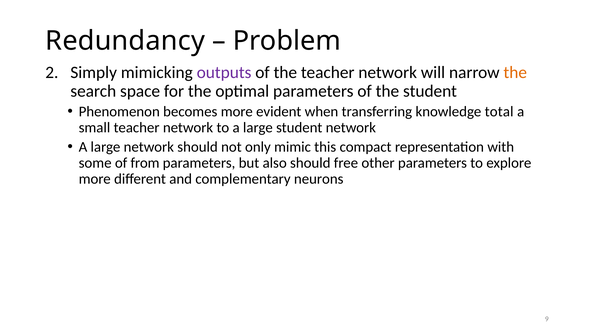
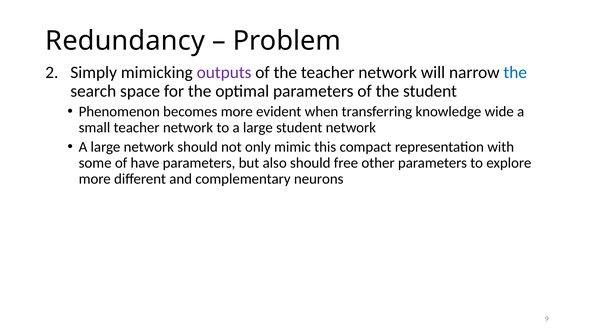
the at (515, 73) colour: orange -> blue
total: total -> wide
from: from -> have
